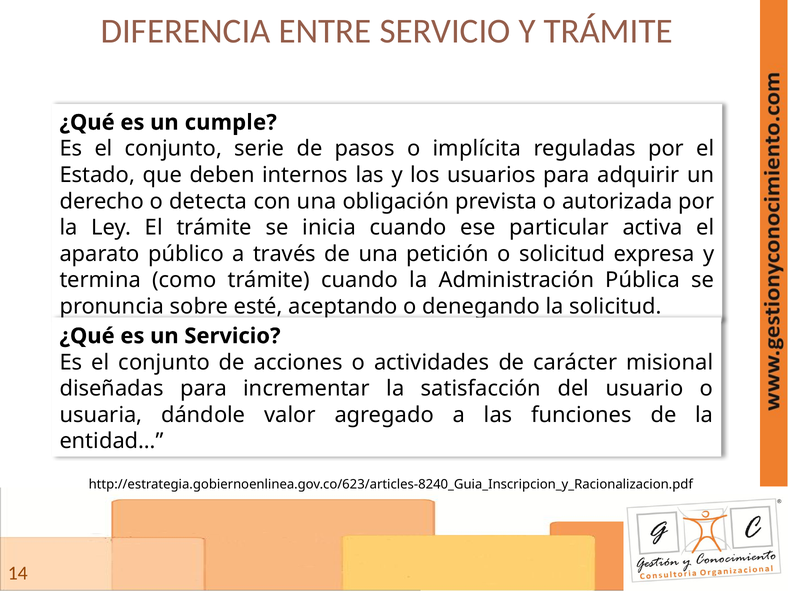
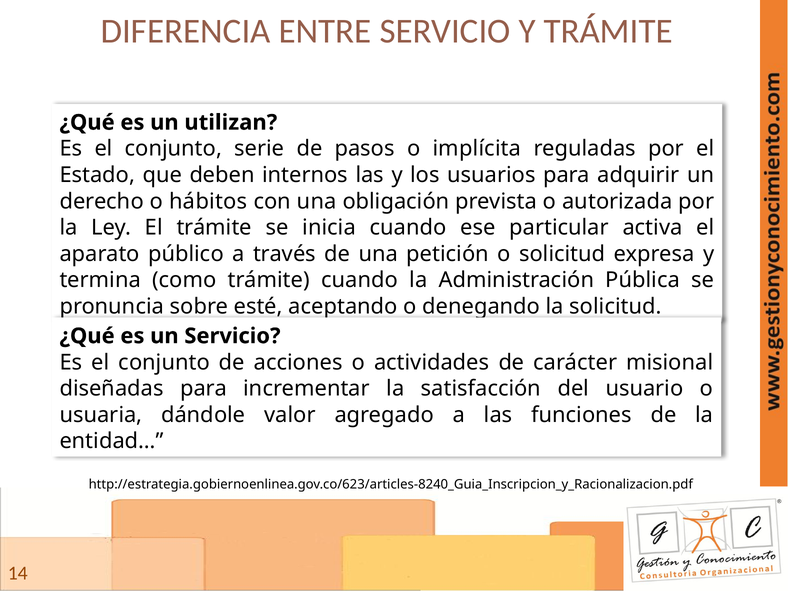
cumple: cumple -> utilizan
detecta: detecta -> hábitos
